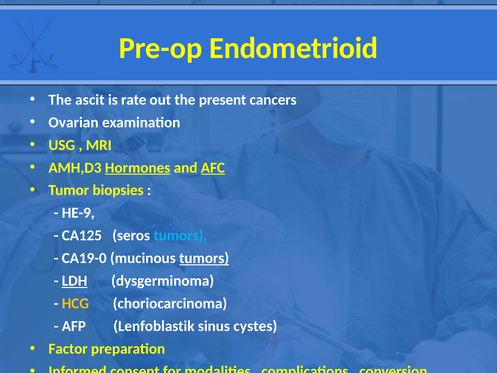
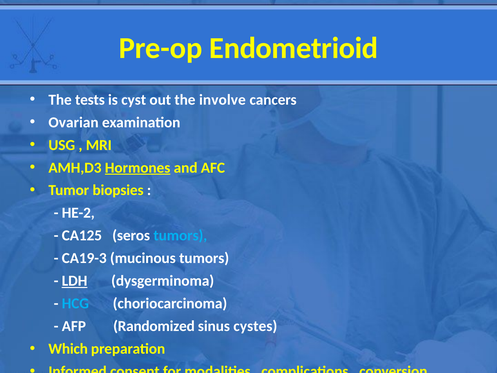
ascit: ascit -> tests
rate: rate -> cyst
present: present -> involve
AFC underline: present -> none
HE-9: HE-9 -> HE-2
CA19-0: CA19-0 -> CA19-3
tumors at (204, 258) underline: present -> none
HCG colour: yellow -> light blue
Lenfoblastik: Lenfoblastik -> Randomized
Factor: Factor -> Which
